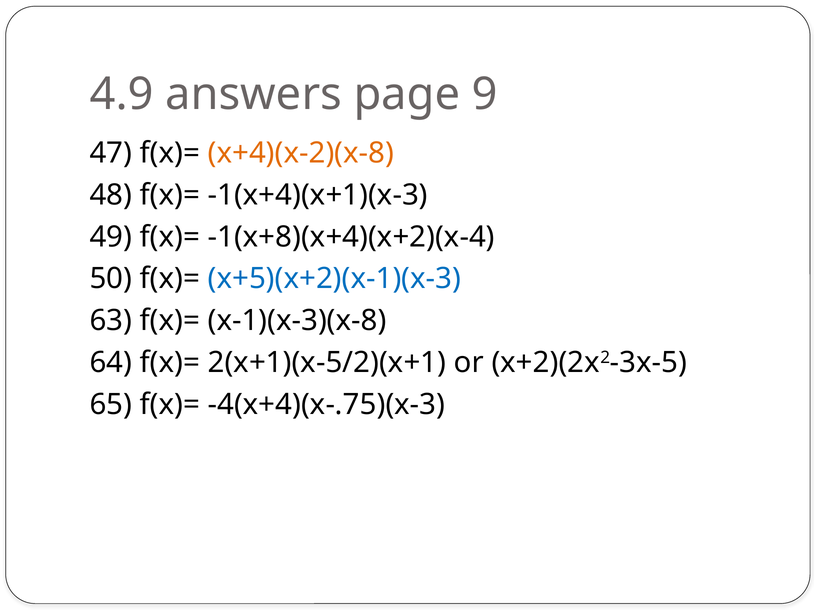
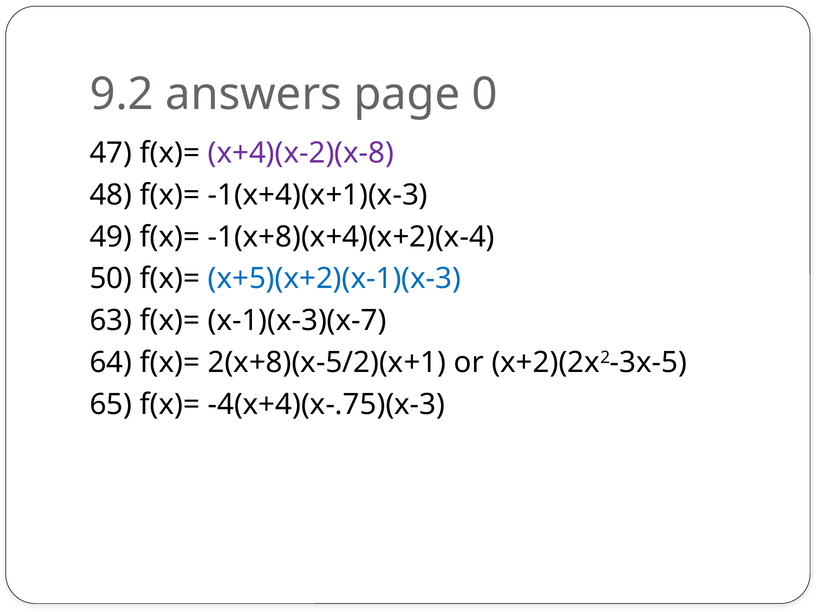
4.9: 4.9 -> 9.2
9: 9 -> 0
x+4)(x-2)(x-8 colour: orange -> purple
x-1)(x-3)(x-8: x-1)(x-3)(x-8 -> x-1)(x-3)(x-7
2(x+1)(x-5/2)(x+1: 2(x+1)(x-5/2)(x+1 -> 2(x+8)(x-5/2)(x+1
